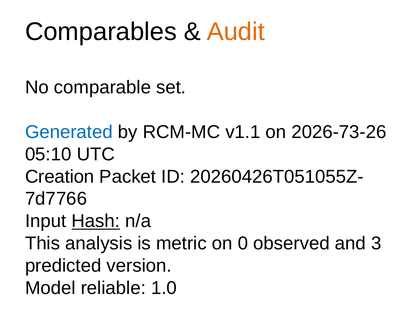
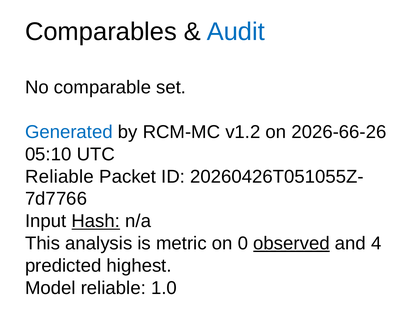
Audit colour: orange -> blue
v1.1: v1.1 -> v1.2
2026-73-26: 2026-73-26 -> 2026-66-26
Creation at (60, 177): Creation -> Reliable
observed underline: none -> present
3: 3 -> 4
version: version -> highest
